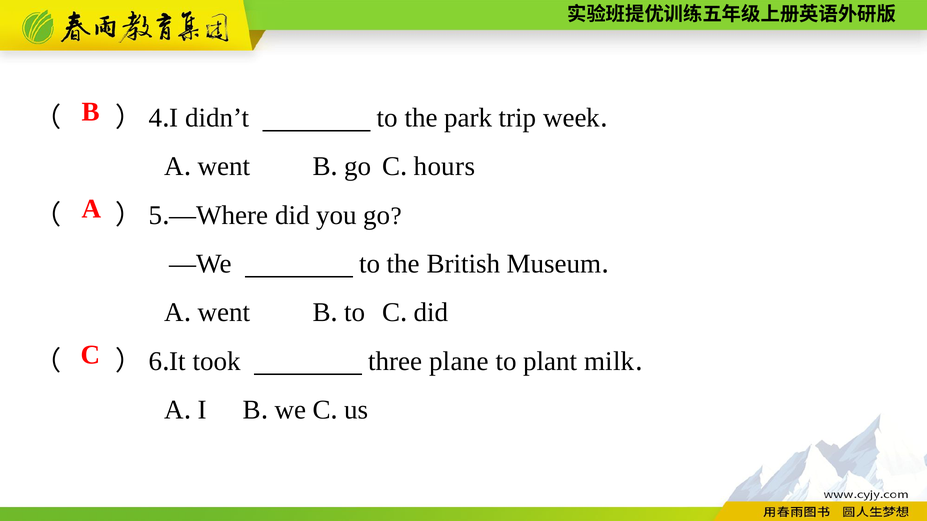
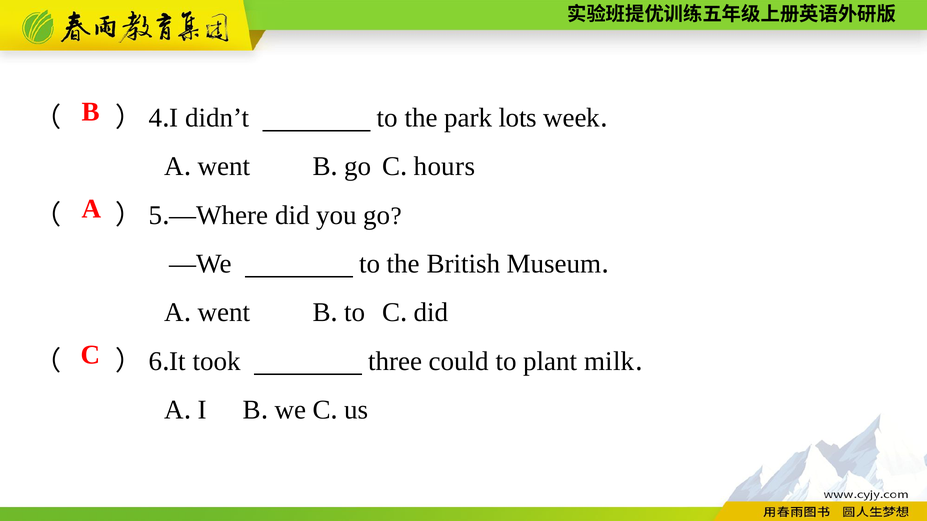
trip: trip -> lots
plane: plane -> could
